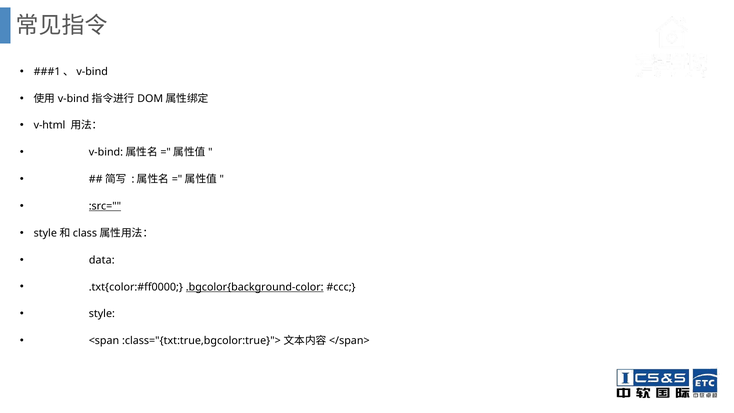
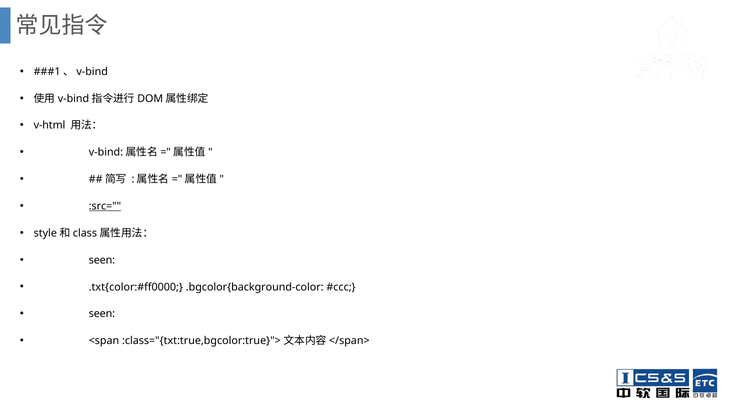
data at (102, 260): data -> seen
.bgcolor{background-color underline: present -> none
style at (102, 314): style -> seen
